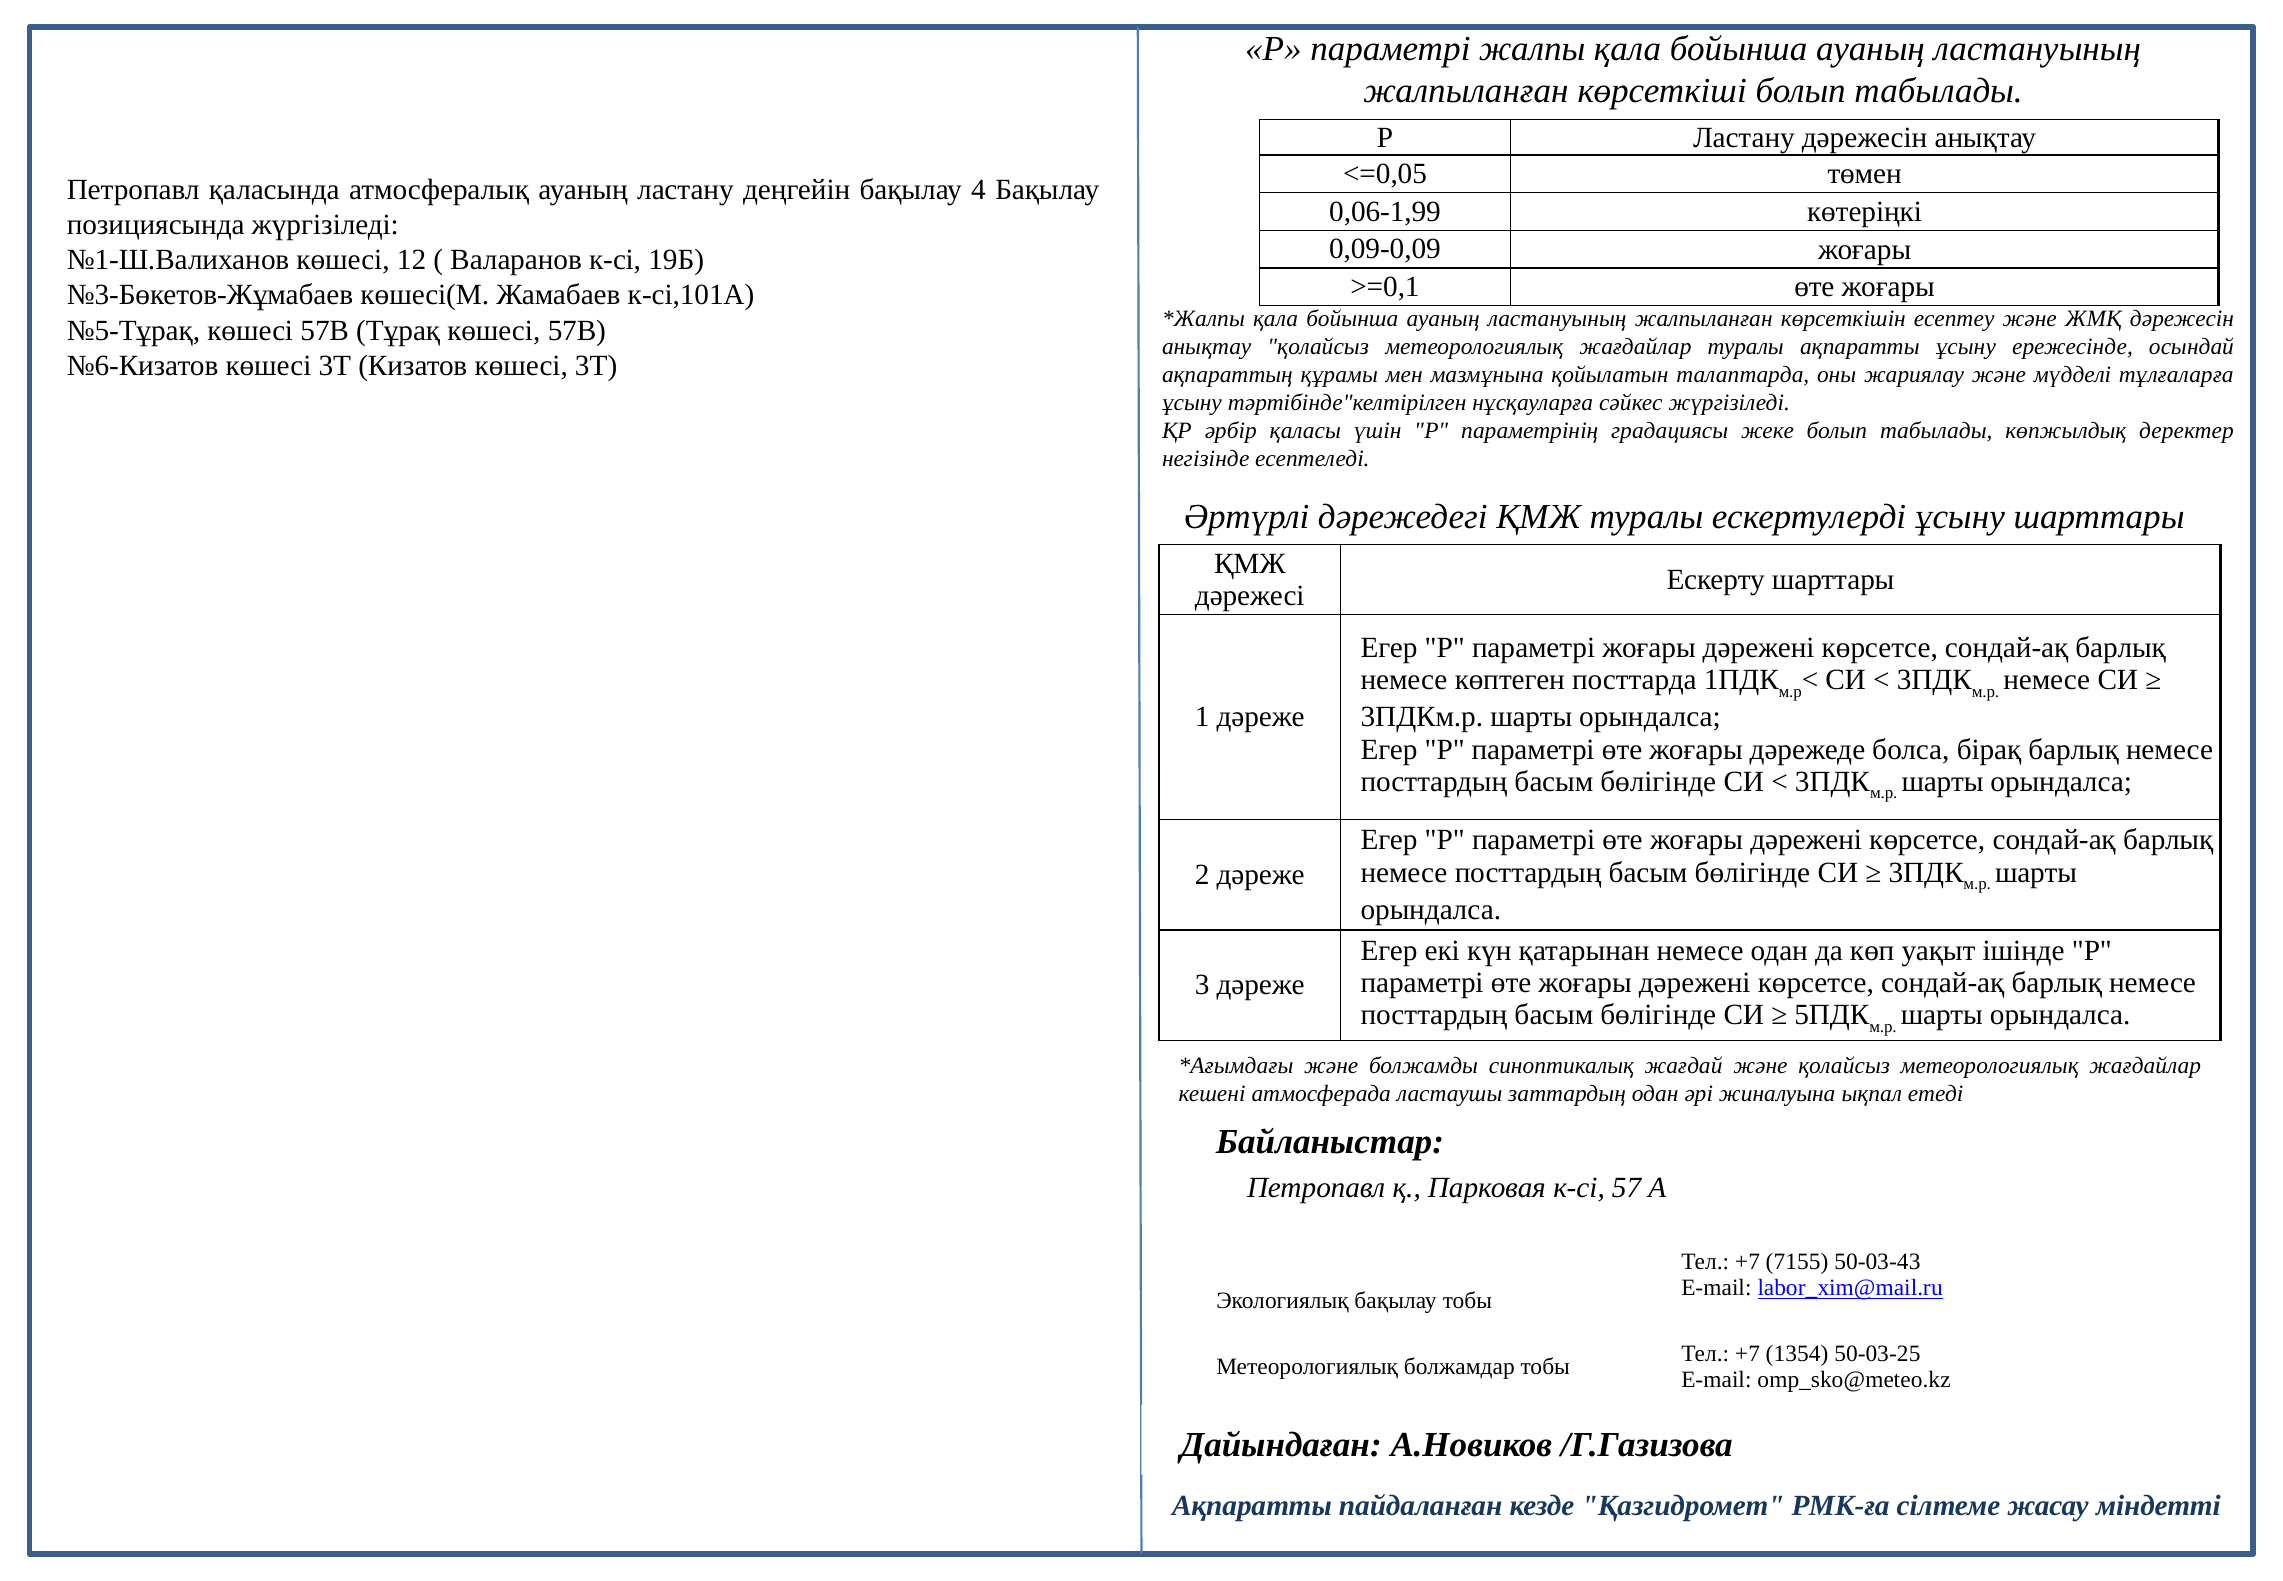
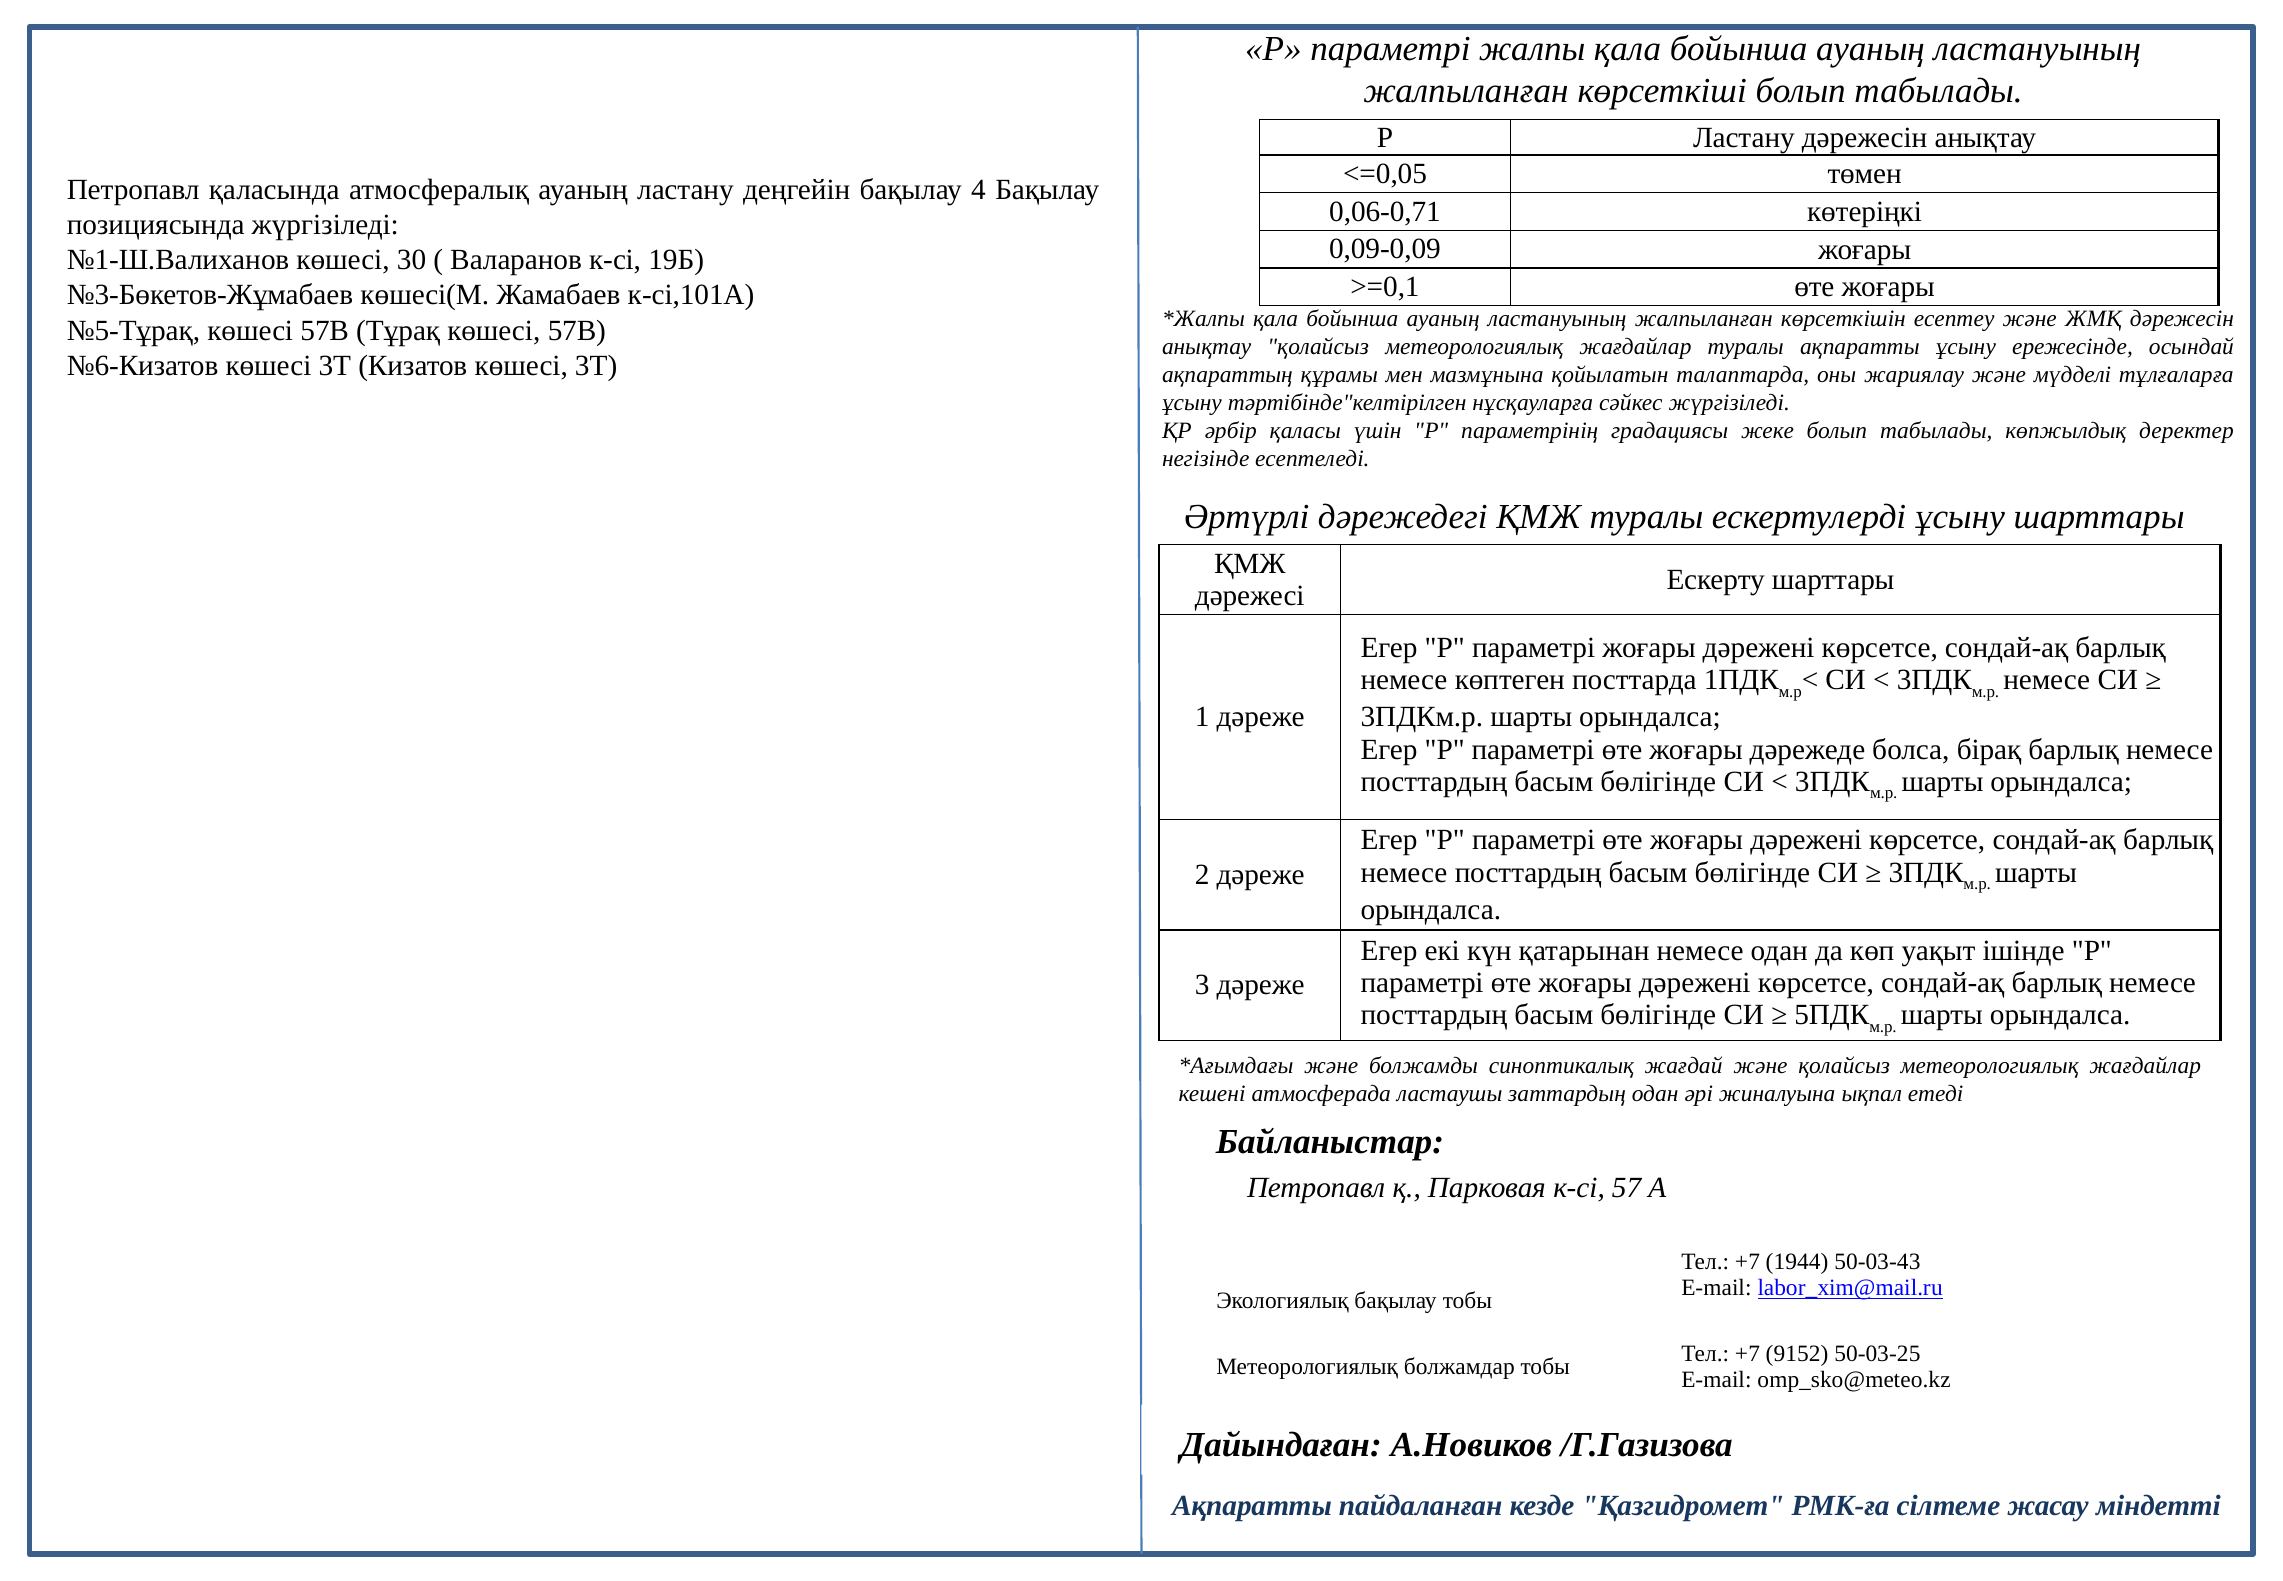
0,06-1,99: 0,06-1,99 -> 0,06-0,71
12: 12 -> 30
7155: 7155 -> 1944
1354: 1354 -> 9152
